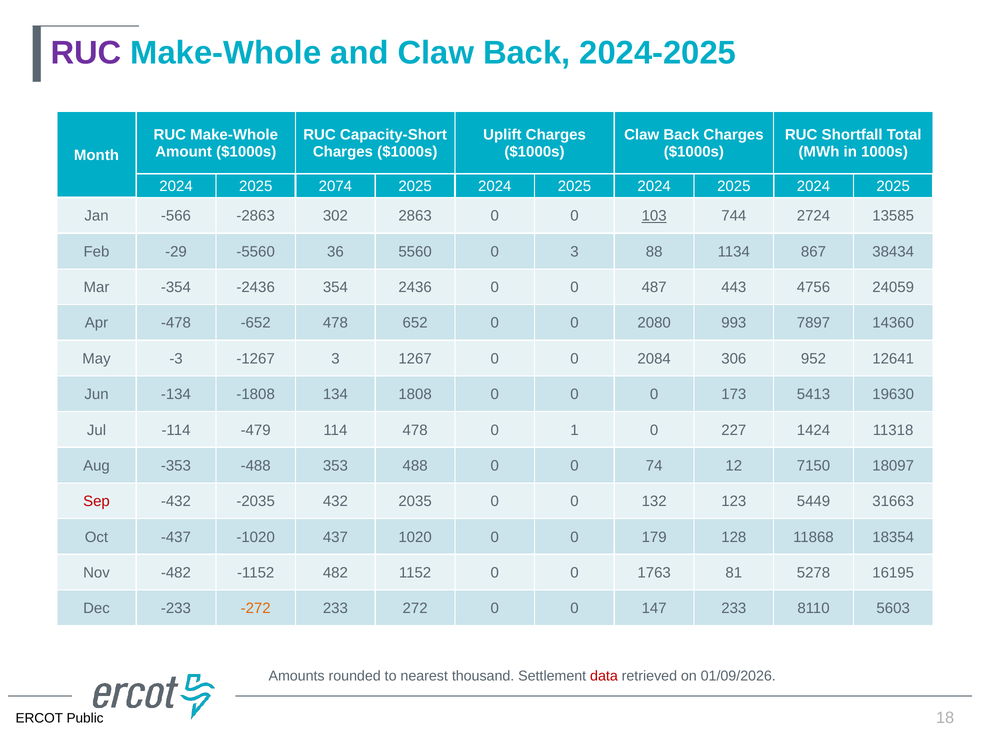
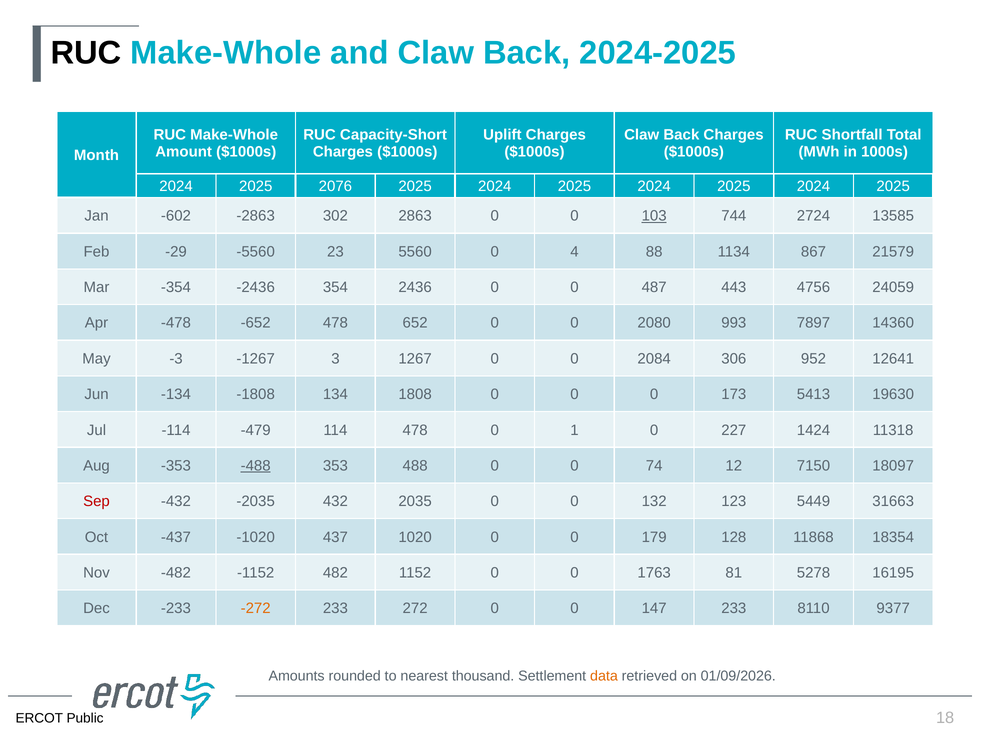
RUC at (86, 53) colour: purple -> black
2074: 2074 -> 2076
-566: -566 -> -602
36: 36 -> 23
0 3: 3 -> 4
38434: 38434 -> 21579
-488 underline: none -> present
5603: 5603 -> 9377
data colour: red -> orange
